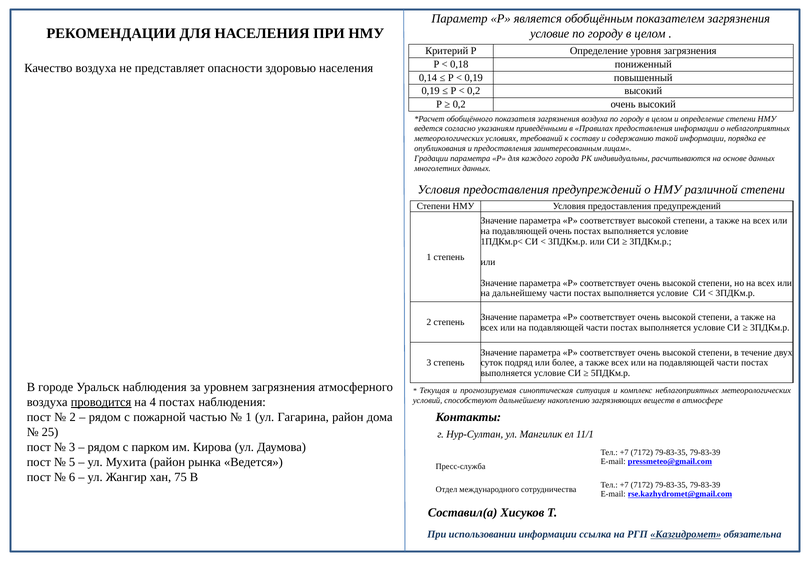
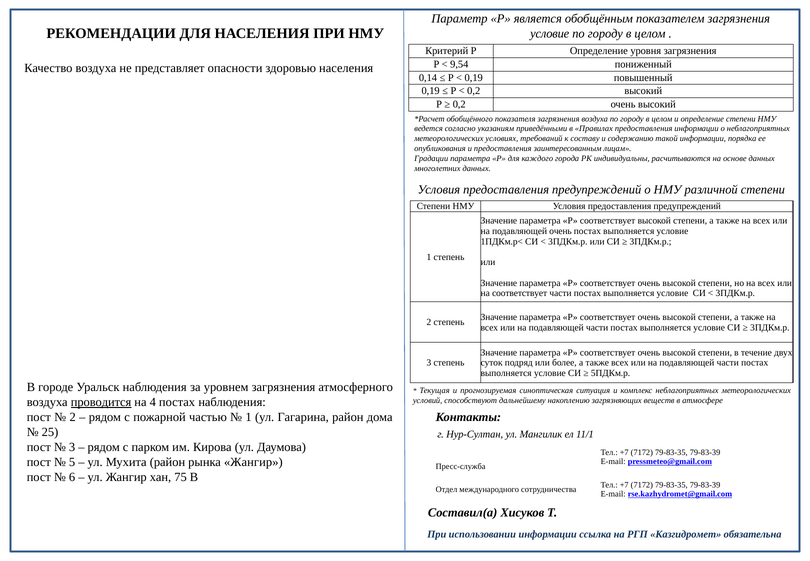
0,18: 0,18 -> 9,54
на дальнейшему: дальнейшему -> соответствует
рынка Ведется: Ведется -> Жангир
Казгидромет underline: present -> none
